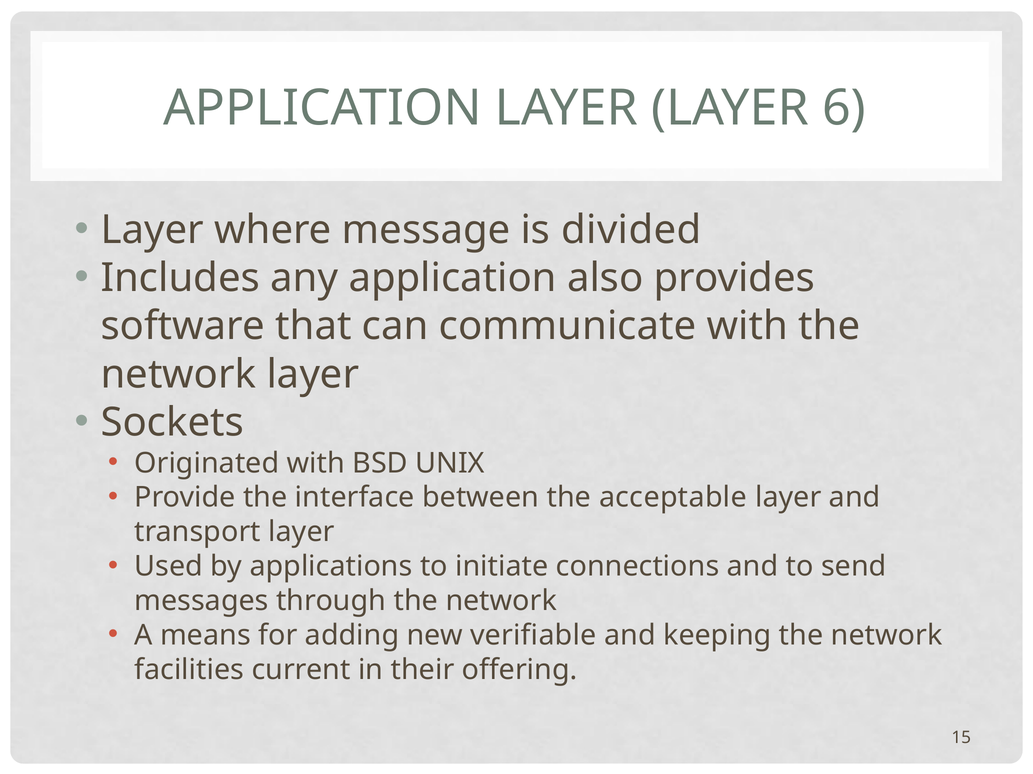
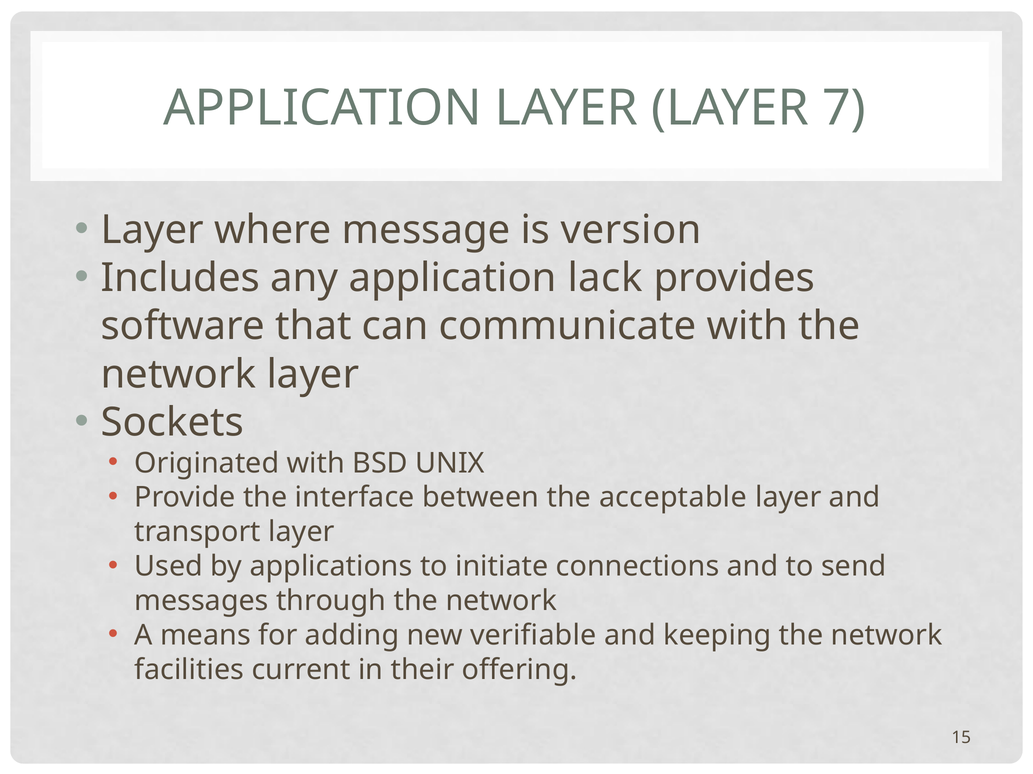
6: 6 -> 7
divided: divided -> version
also: also -> lack
